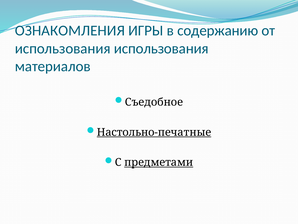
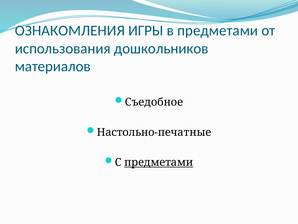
в содержанию: содержанию -> предметами
использования использования: использования -> дошкольников
Настольно-печатные underline: present -> none
